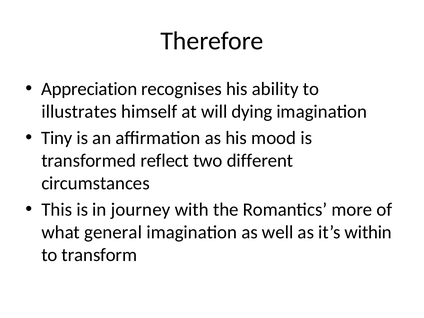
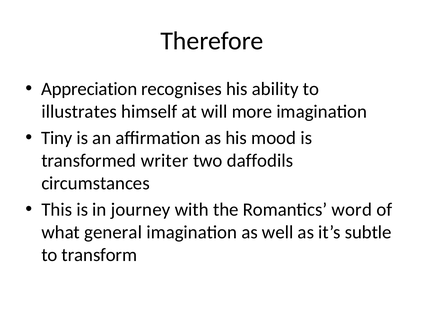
dying: dying -> more
reflect: reflect -> writer
different: different -> daffodils
more: more -> word
within: within -> subtle
